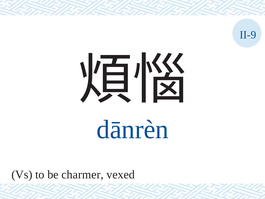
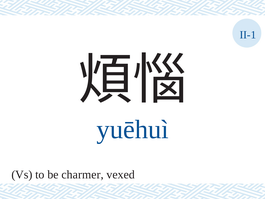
II-9: II-9 -> II-1
dānrèn: dānrèn -> yuēhuì
